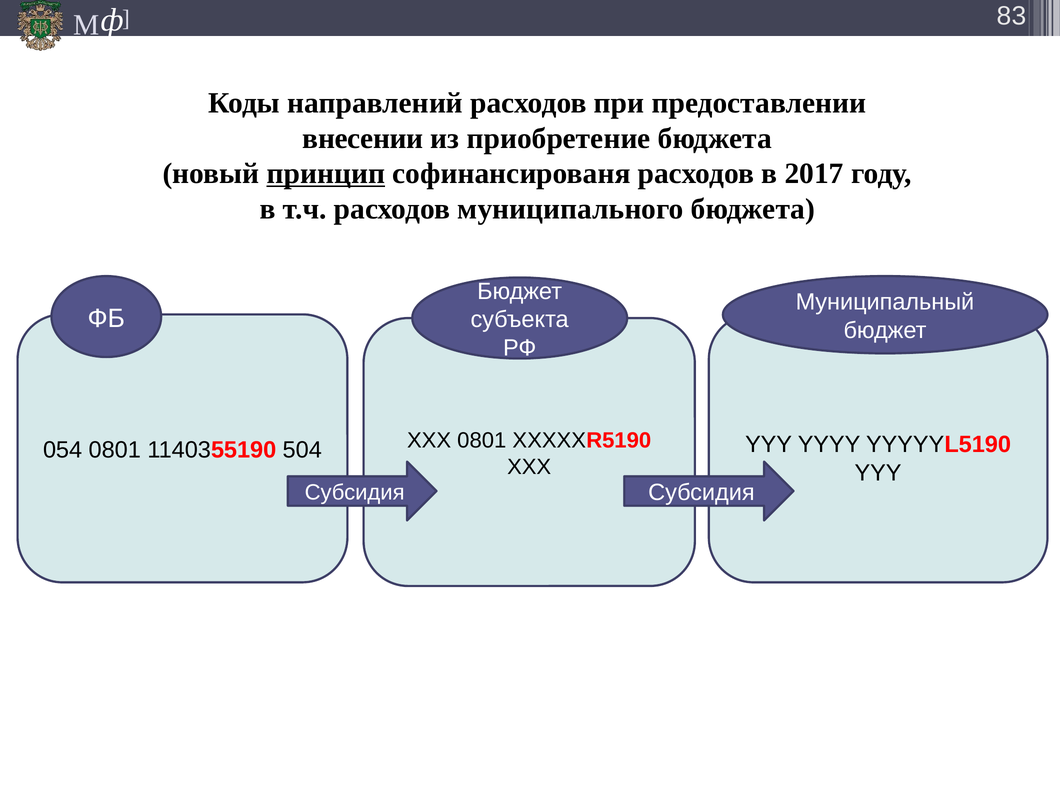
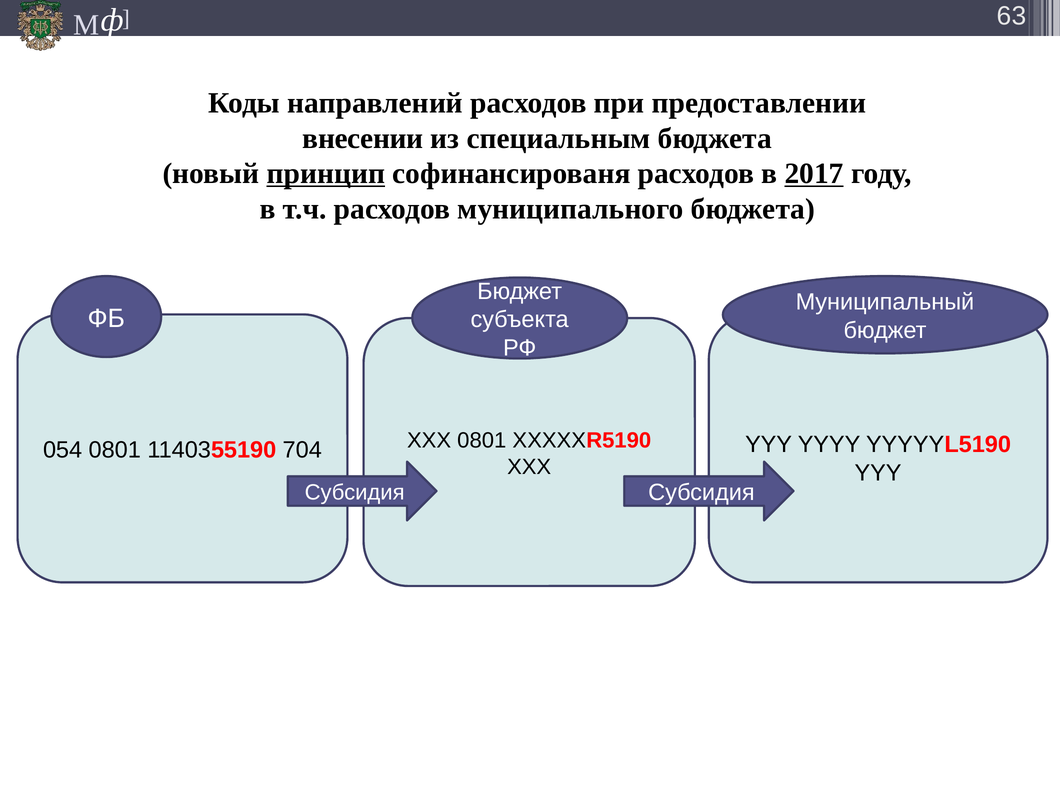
83: 83 -> 63
приобретение: приобретение -> специальным
2017 underline: none -> present
504: 504 -> 704
